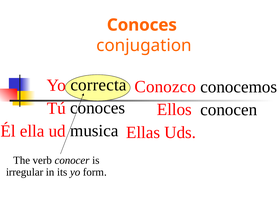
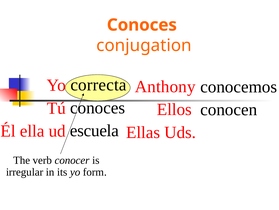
Conozco: Conozco -> Anthony
musica: musica -> escuela
